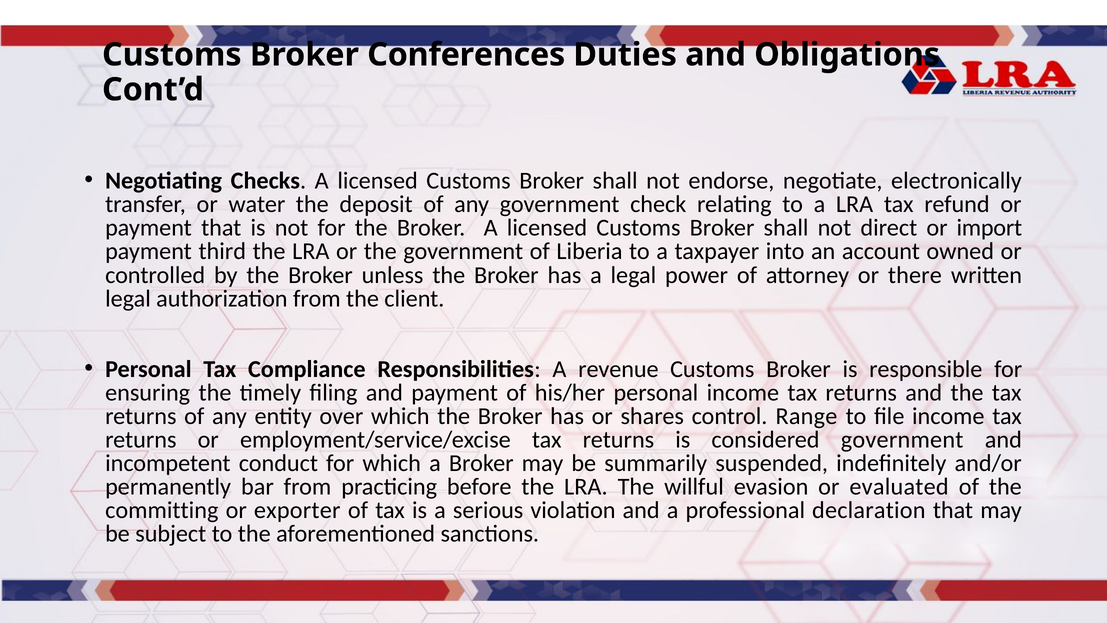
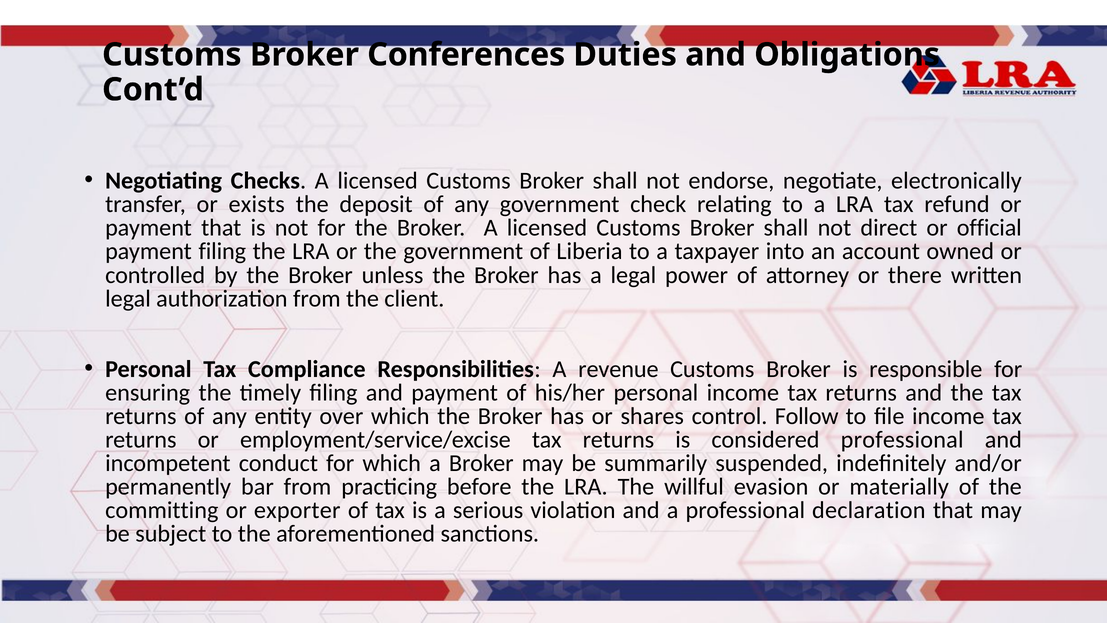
water: water -> exists
import: import -> official
payment third: third -> filing
Range: Range -> Follow
considered government: government -> professional
evaluated: evaluated -> materially
